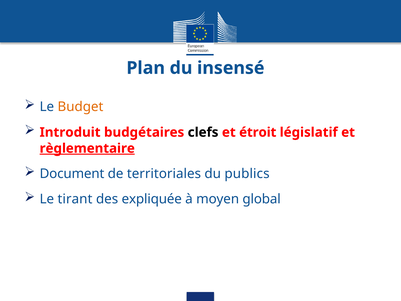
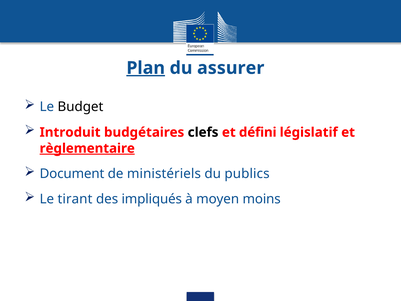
Plan underline: none -> present
insensé: insensé -> assurer
Budget colour: orange -> black
étroit: étroit -> défini
territoriales: territoriales -> ministériels
expliquée: expliquée -> impliqués
global: global -> moins
